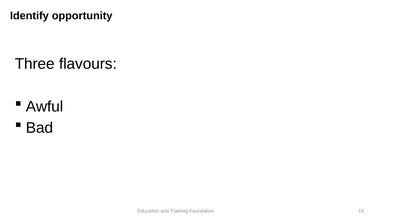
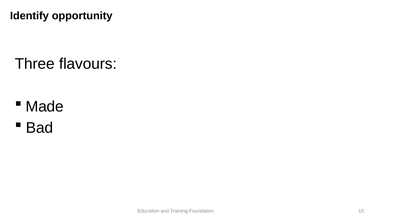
Awful: Awful -> Made
